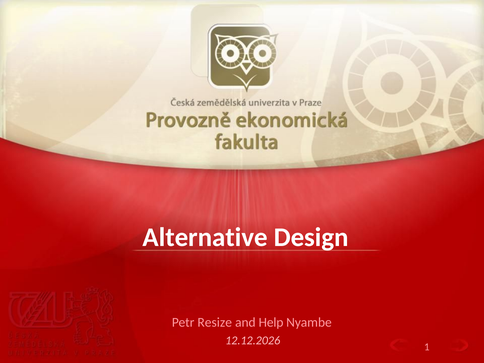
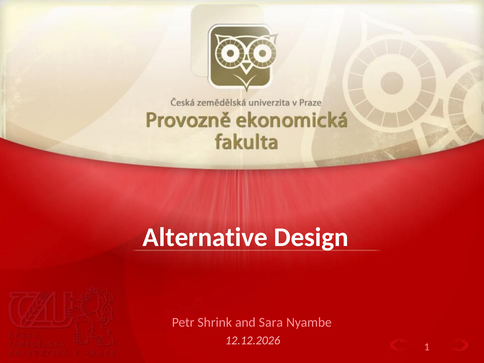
Resize: Resize -> Shrink
Help: Help -> Sara
